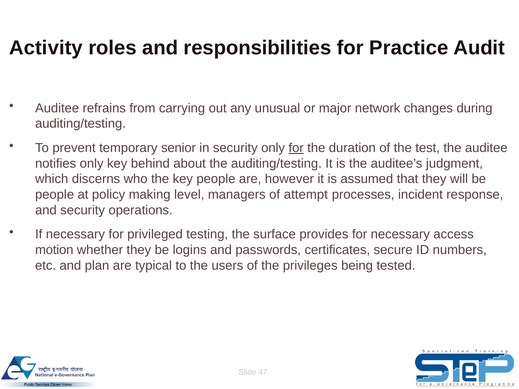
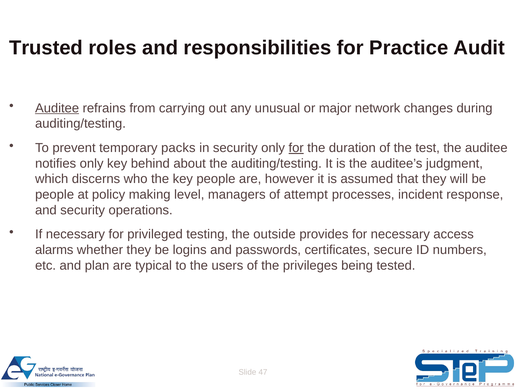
Activity: Activity -> Trusted
Auditee at (57, 108) underline: none -> present
senior: senior -> packs
surface: surface -> outside
motion: motion -> alarms
